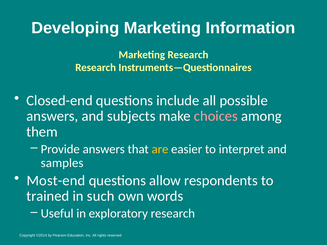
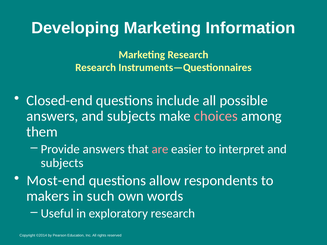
are colour: yellow -> pink
samples at (62, 163): samples -> subjects
trained: trained -> makers
